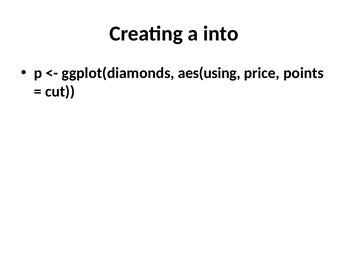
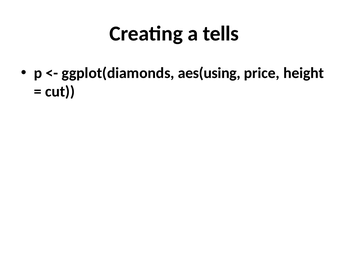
into: into -> tells
points: points -> height
